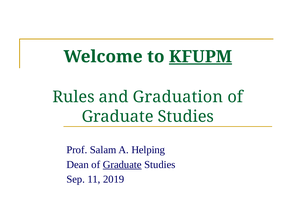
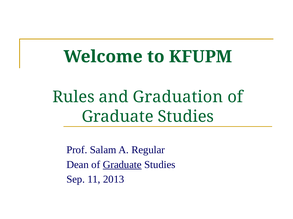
KFUPM underline: present -> none
Helping: Helping -> Regular
2019: 2019 -> 2013
